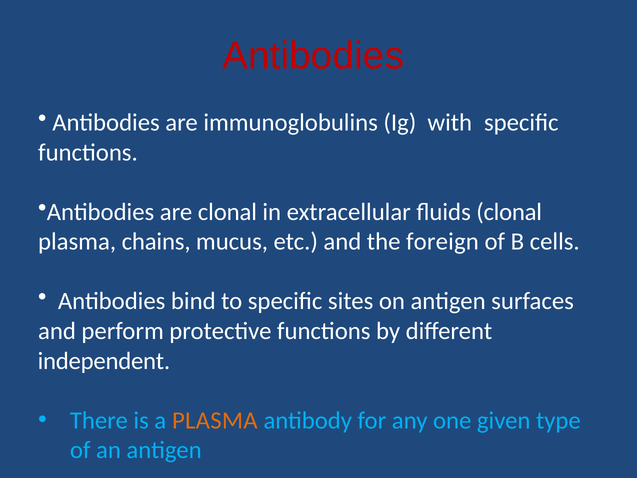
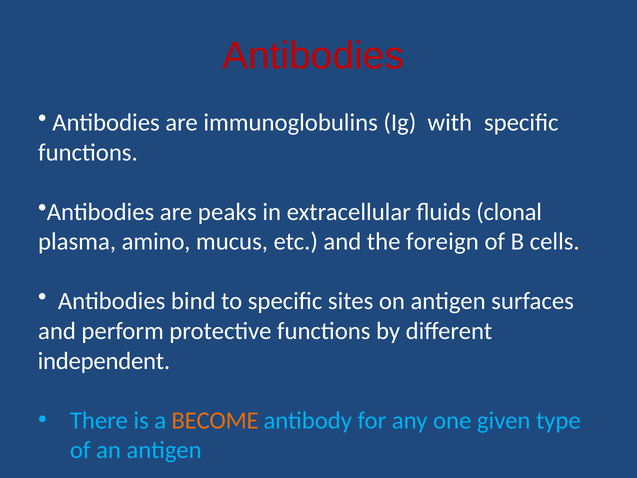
are clonal: clonal -> peaks
chains: chains -> amino
a PLASMA: PLASMA -> BECOME
